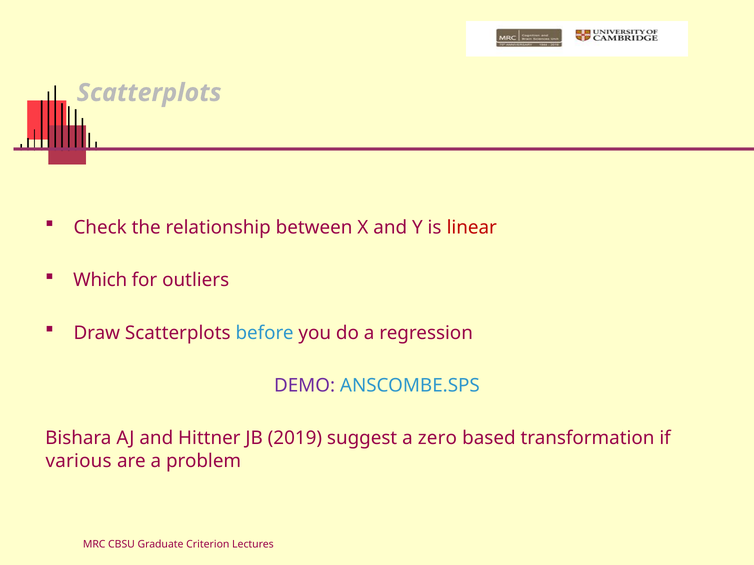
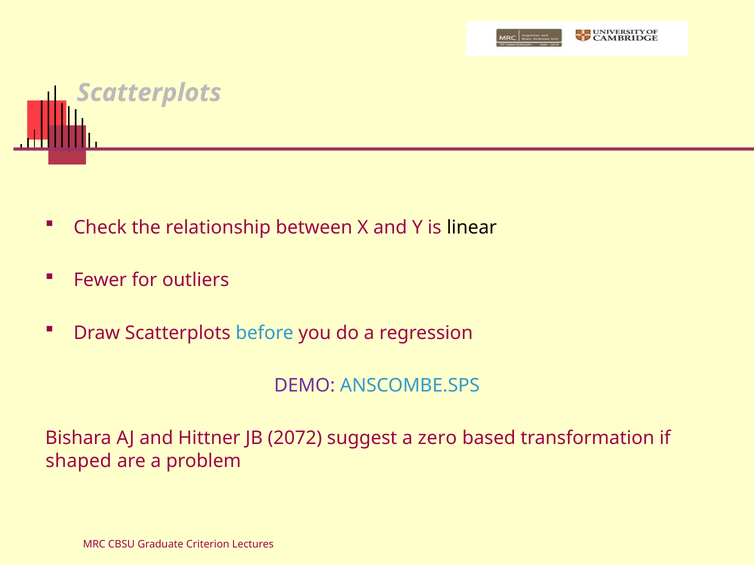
linear colour: red -> black
Which: Which -> Fewer
2019: 2019 -> 2072
various: various -> shaped
